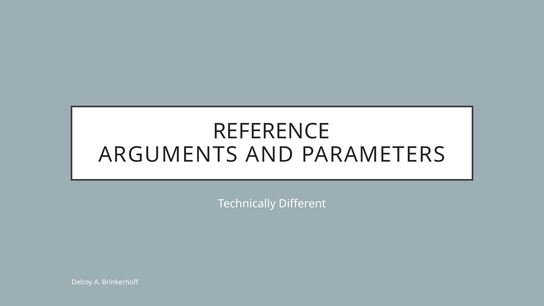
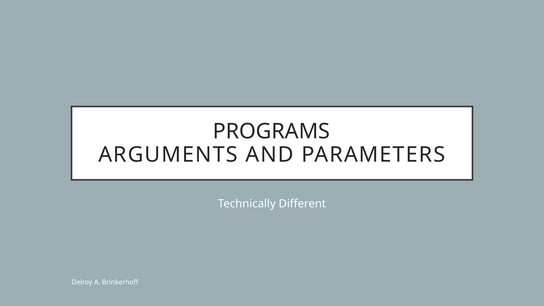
REFERENCE: REFERENCE -> PROGRAMS
